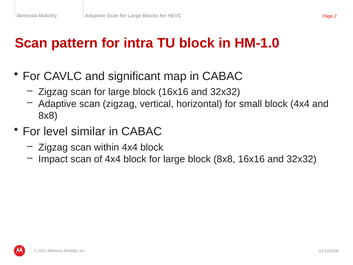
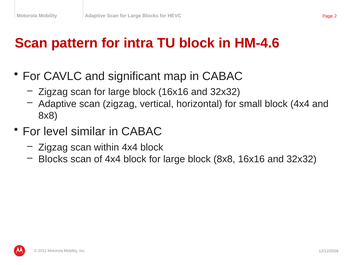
HM-1.0: HM-1.0 -> HM-4.6
Impact at (53, 159): Impact -> Blocks
